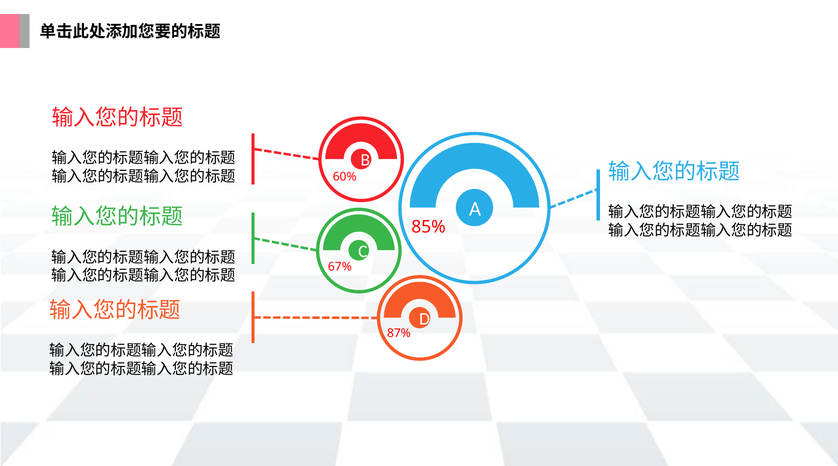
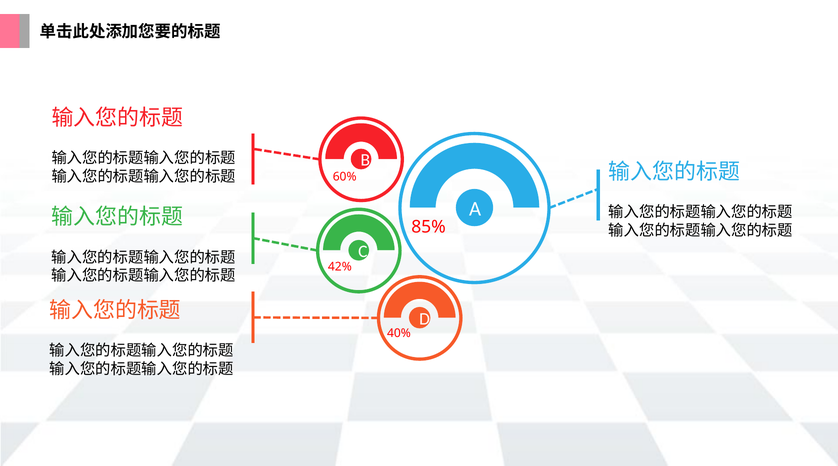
67%: 67% -> 42%
87%: 87% -> 40%
